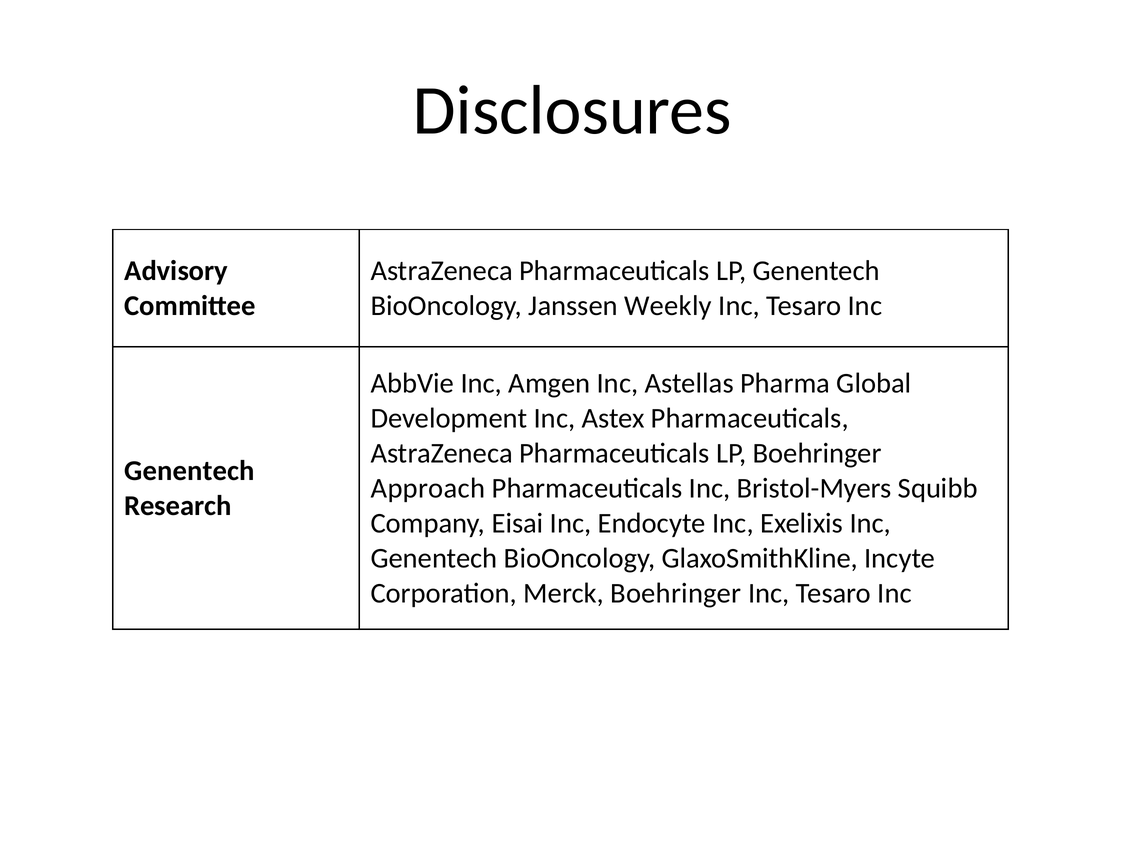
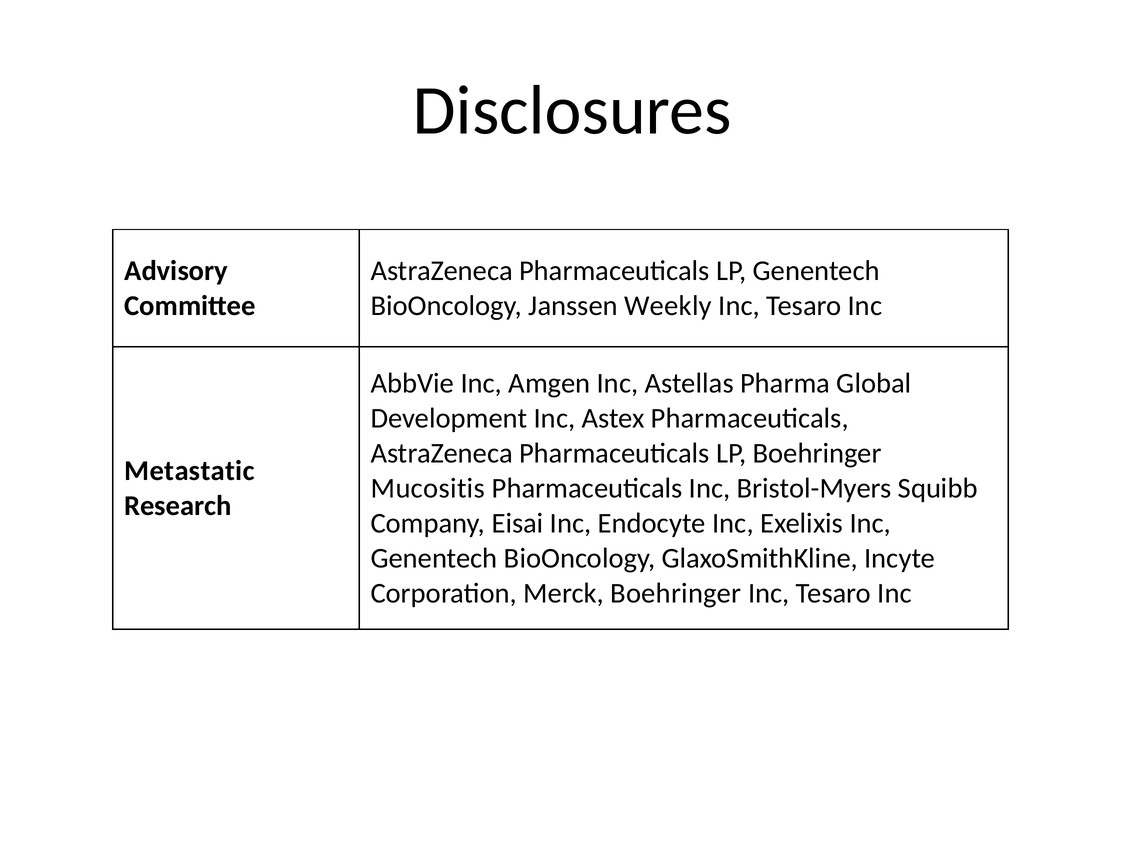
Genentech at (190, 471): Genentech -> Metastatic
Approach: Approach -> Mucositis
